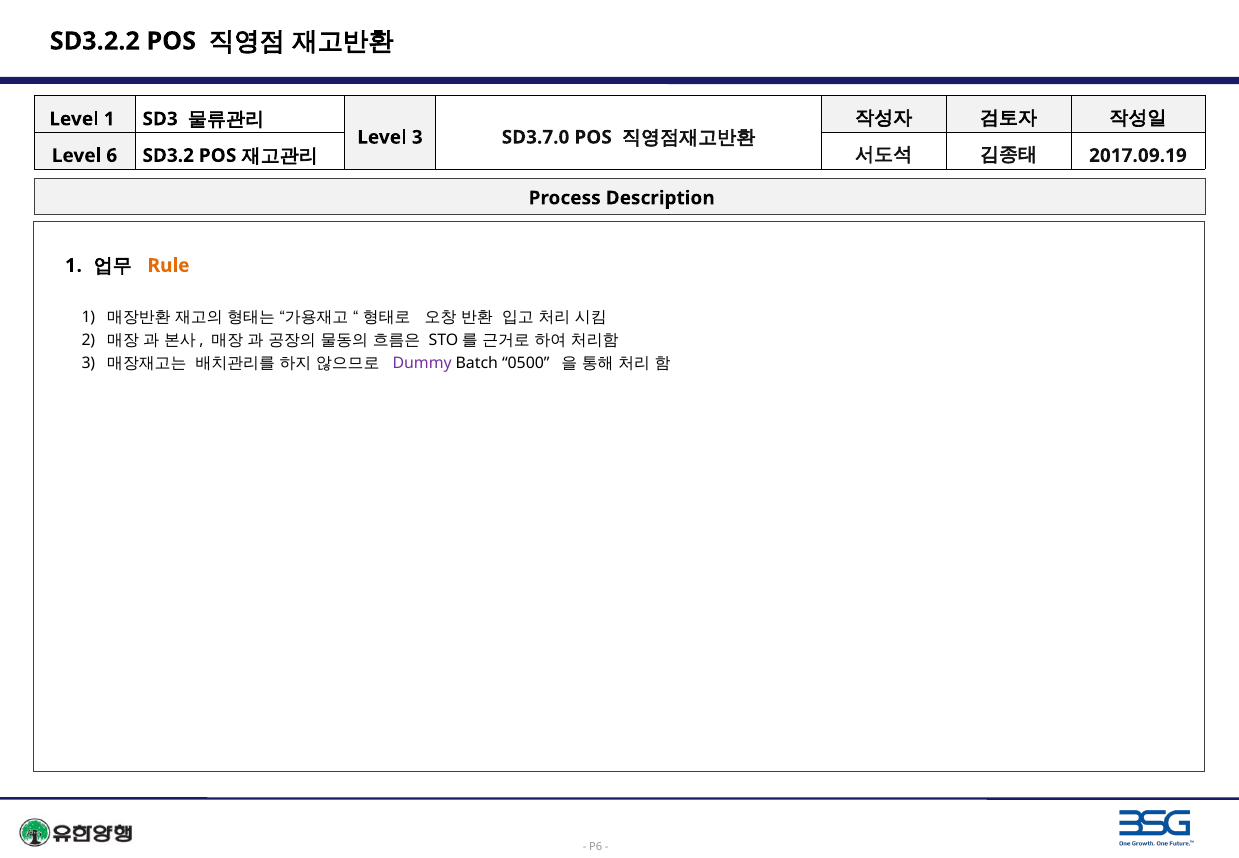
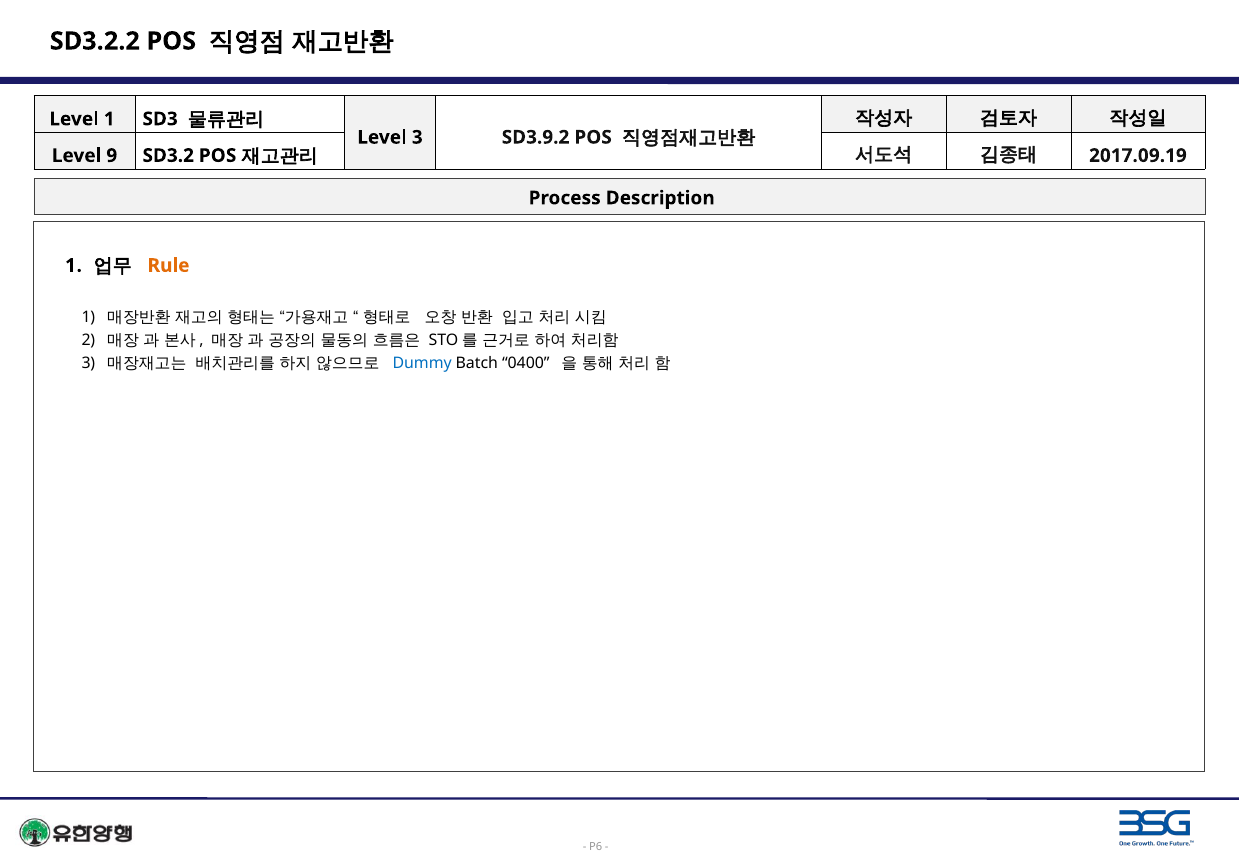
SD3.7.0: SD3.7.0 -> SD3.9.2
6: 6 -> 9
Dummy colour: purple -> blue
0500: 0500 -> 0400
